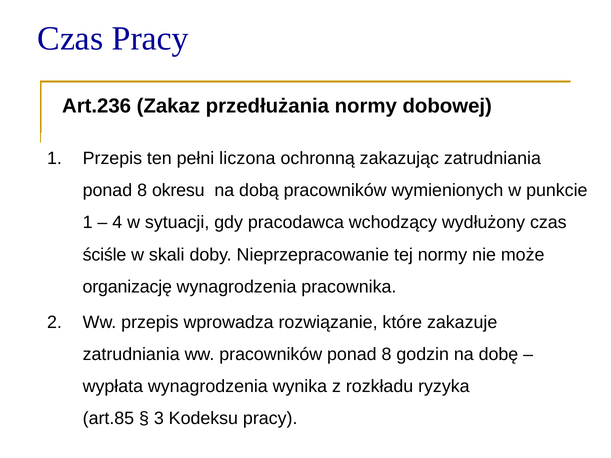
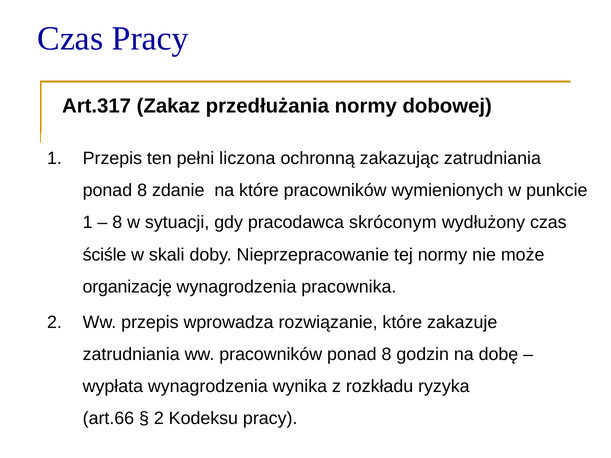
Art.236: Art.236 -> Art.317
okresu: okresu -> zdanie
na dobą: dobą -> które
4 at (117, 223): 4 -> 8
wchodzący: wchodzący -> skróconym
art.85: art.85 -> art.66
3 at (159, 419): 3 -> 2
